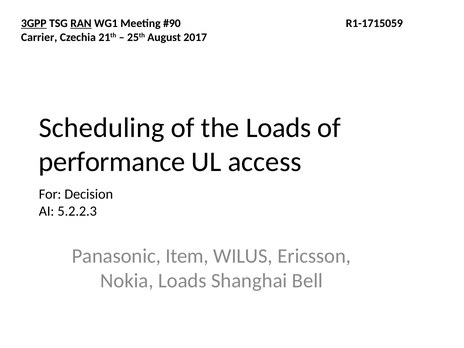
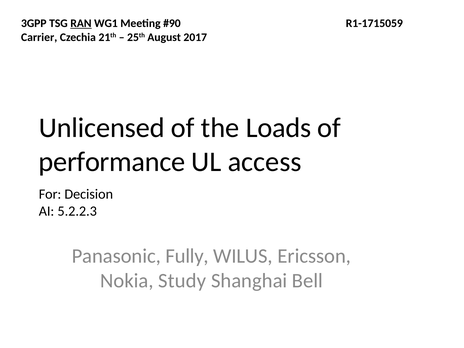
3GPP underline: present -> none
Scheduling: Scheduling -> Unlicensed
Item: Item -> Fully
Nokia Loads: Loads -> Study
